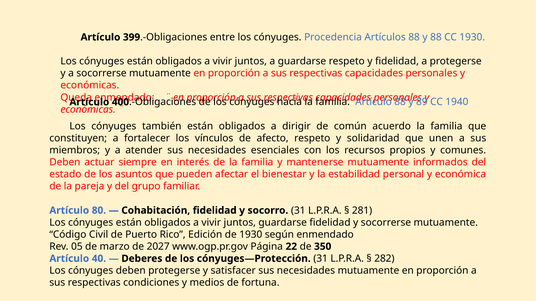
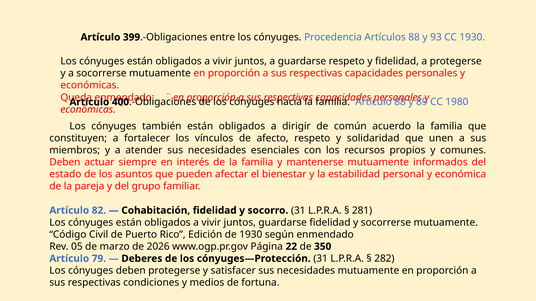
y 88: 88 -> 93
1940: 1940 -> 1980
80: 80 -> 82
2027: 2027 -> 2026
40: 40 -> 79
